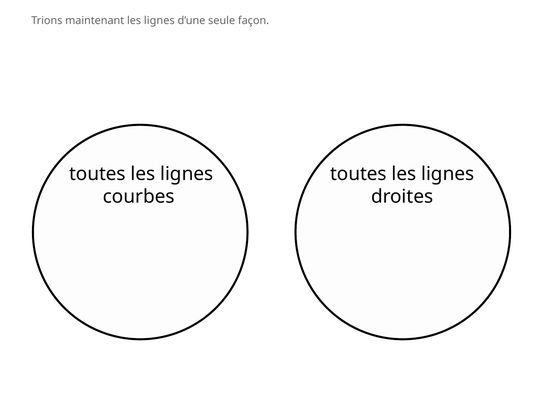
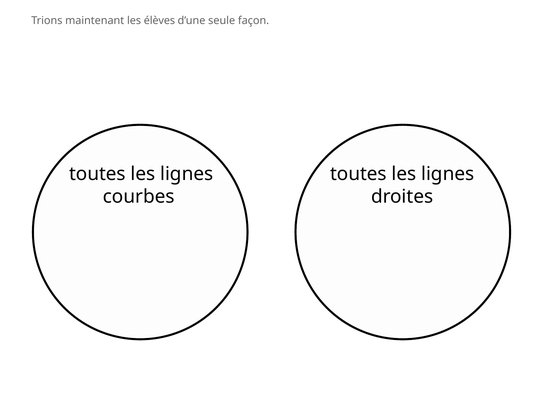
maintenant les lignes: lignes -> élèves
